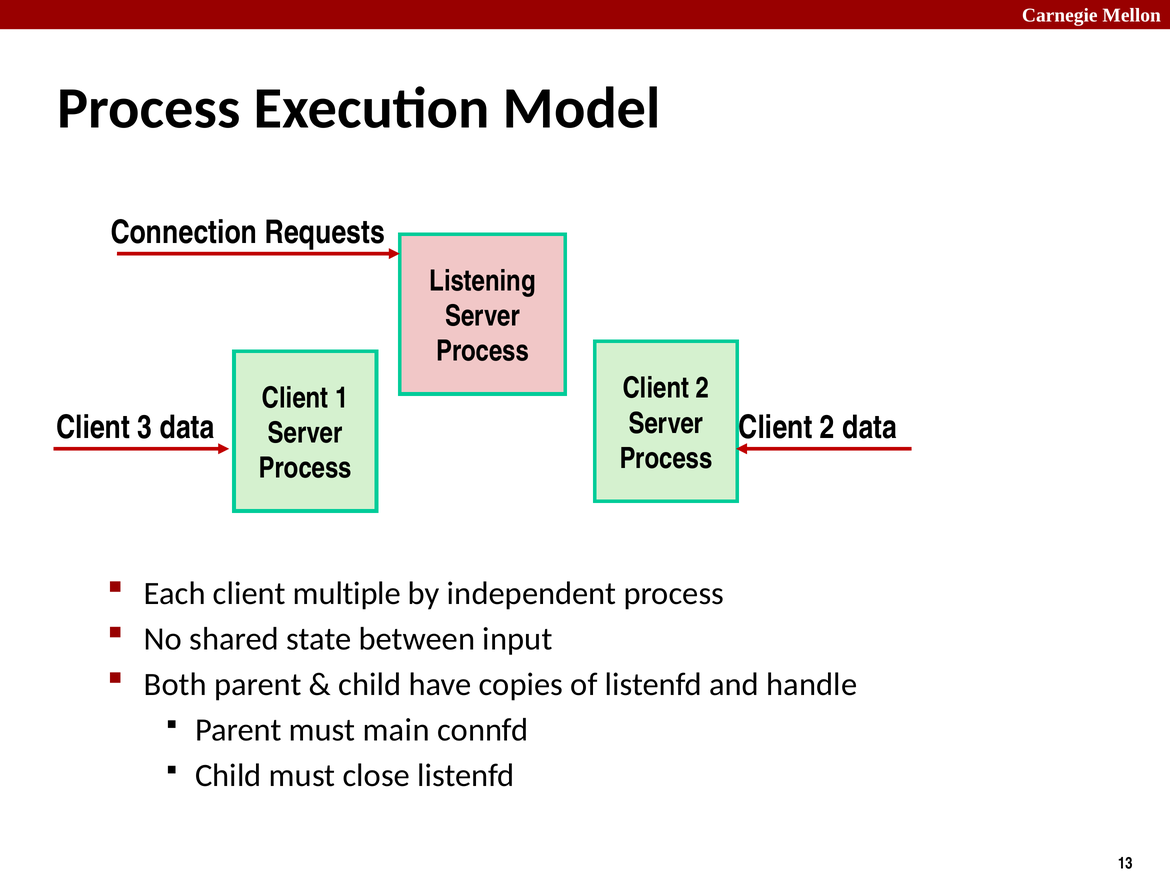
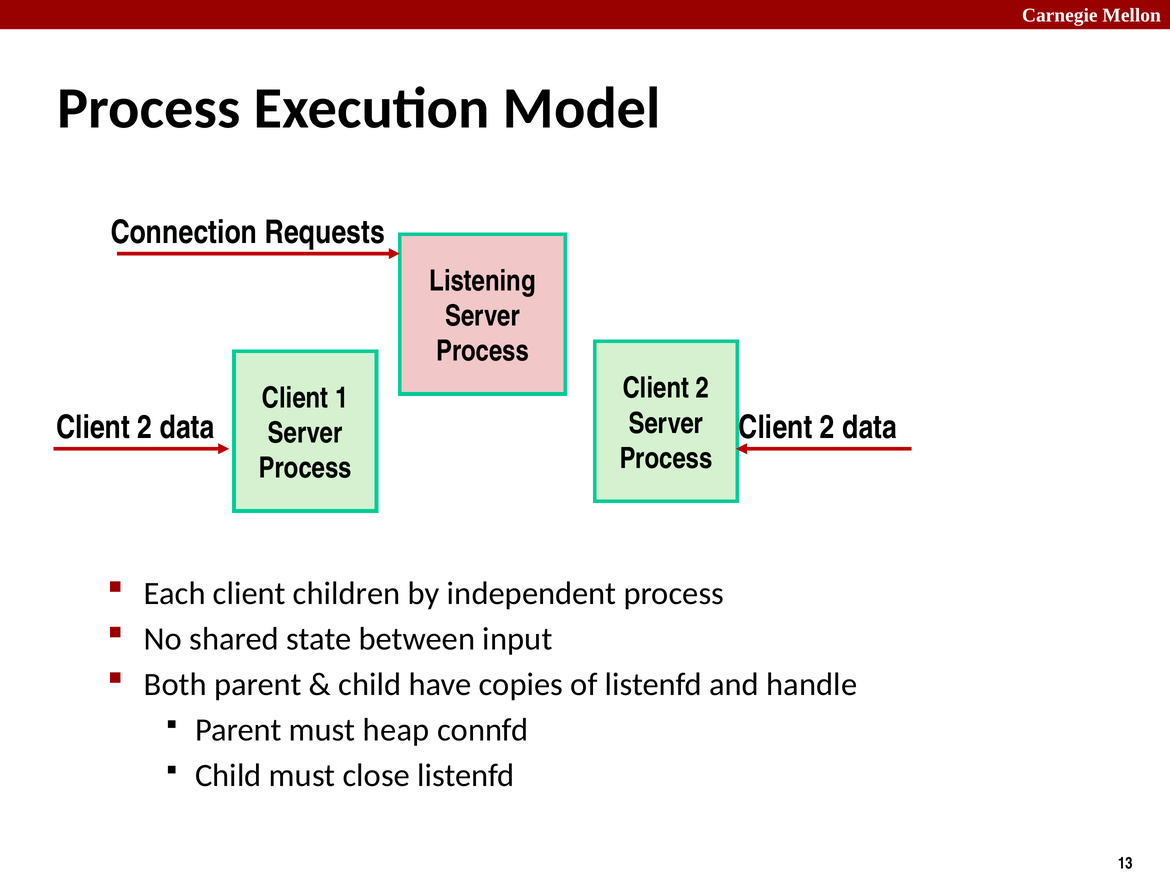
3 at (145, 427): 3 -> 2
multiple: multiple -> children
main: main -> heap
